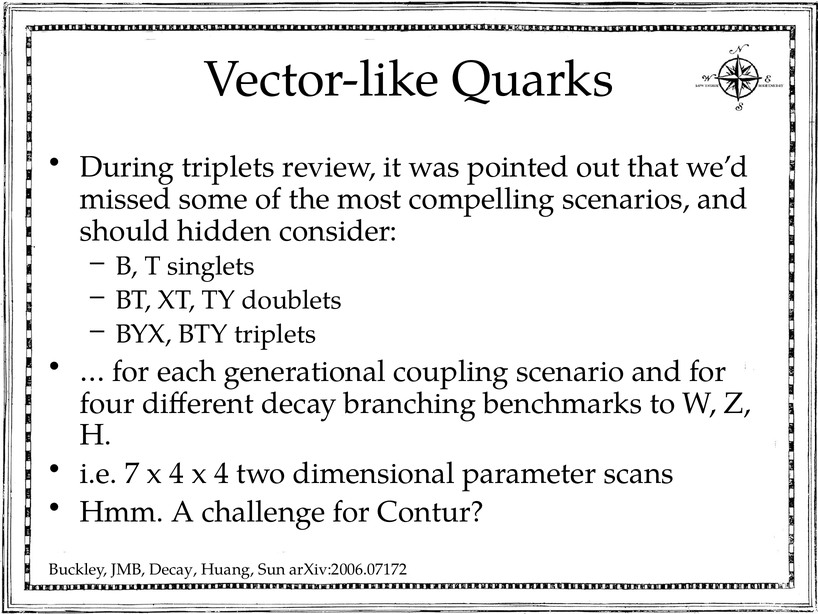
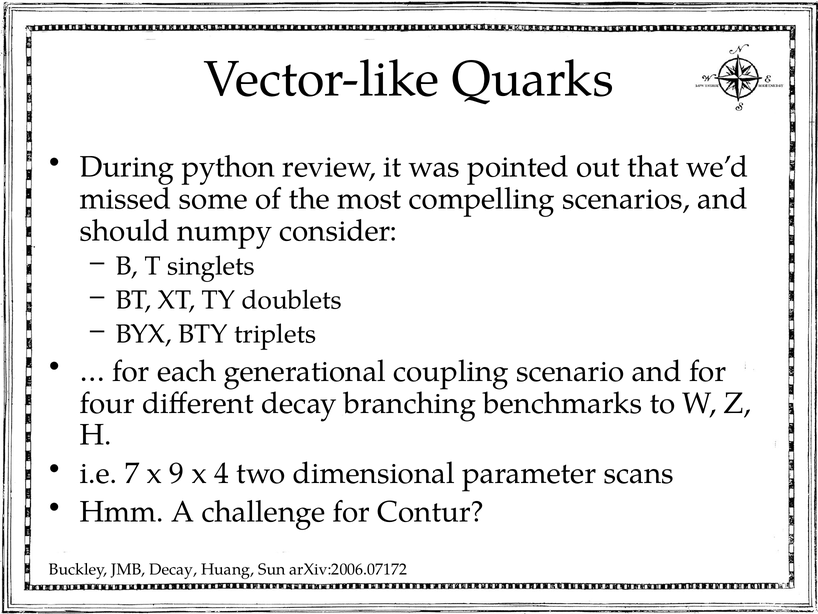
During triplets: triplets -> python
hidden: hidden -> numpy
7 x 4: 4 -> 9
